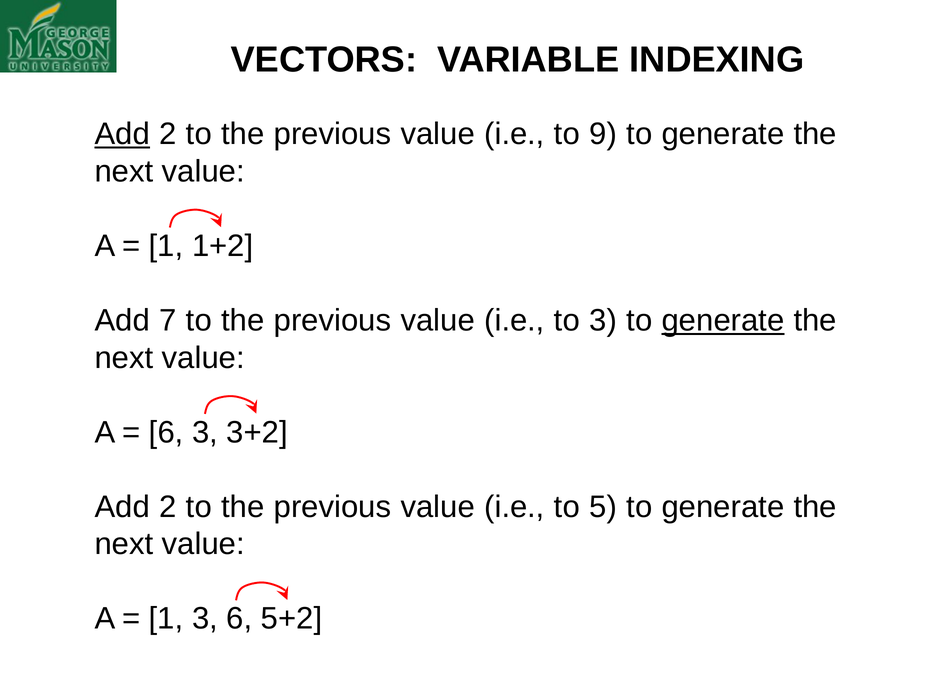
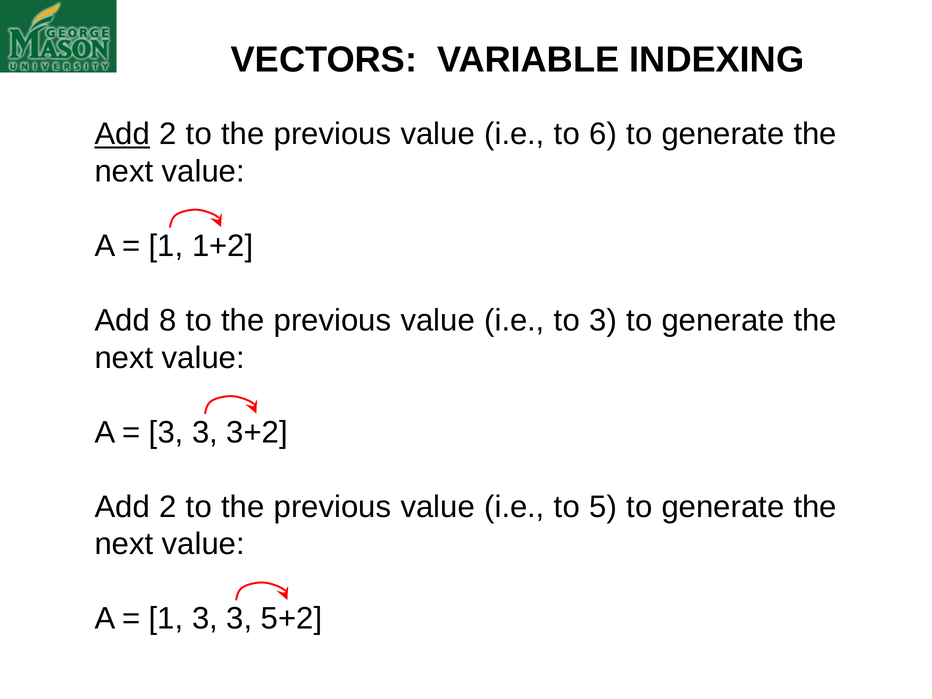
9: 9 -> 6
7: 7 -> 8
generate at (723, 320) underline: present -> none
6 at (166, 432): 6 -> 3
1 3 6: 6 -> 3
